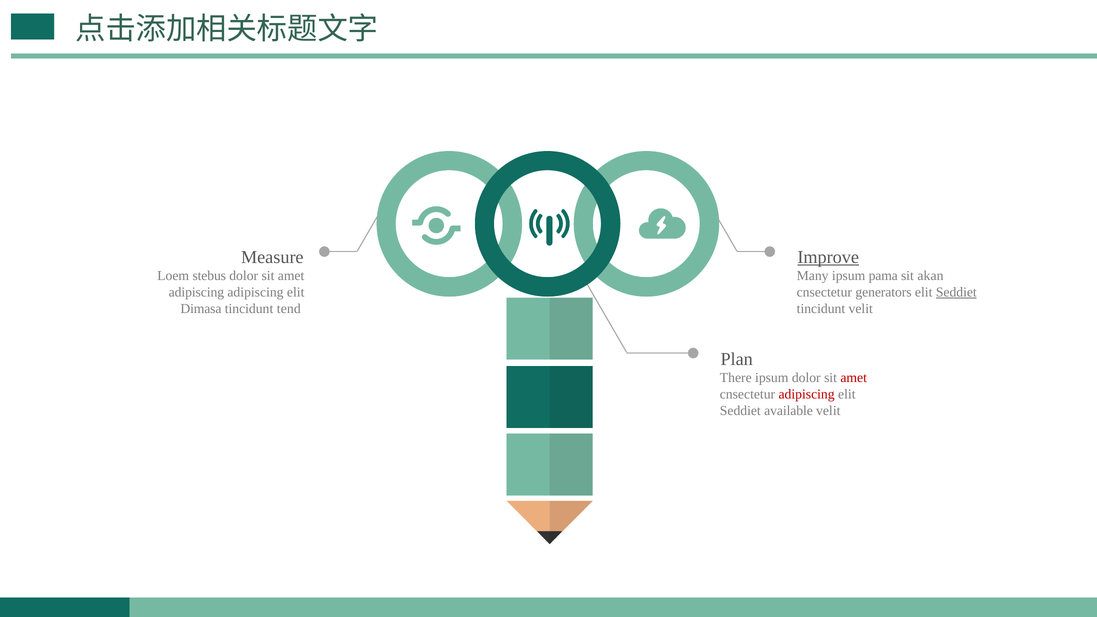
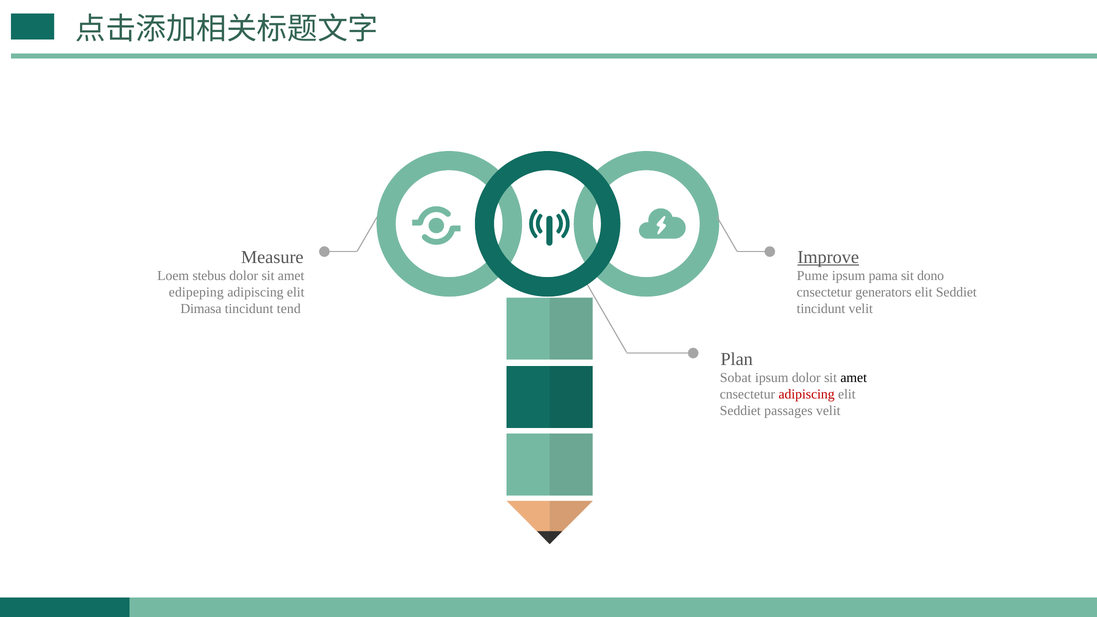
Many: Many -> Pume
akan: akan -> dono
adipiscing at (196, 292): adipiscing -> edipeping
Seddiet at (956, 292) underline: present -> none
There: There -> Sobat
amet at (854, 378) colour: red -> black
available: available -> passages
